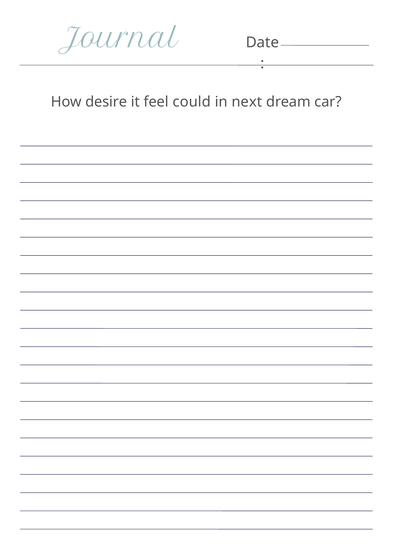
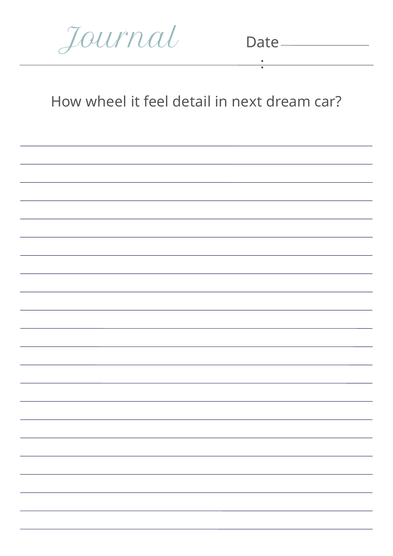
desire: desire -> wheel
could: could -> detail
